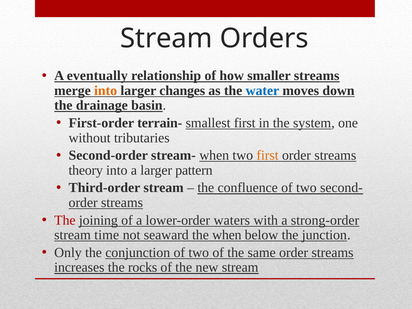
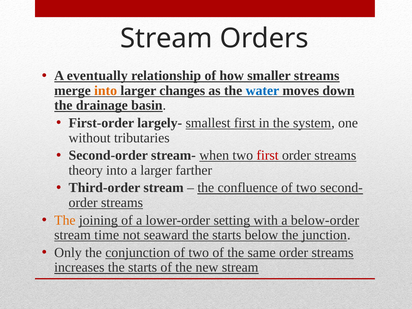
terrain-: terrain- -> largely-
first at (268, 155) colour: orange -> red
pattern: pattern -> farther
The at (65, 220) colour: red -> orange
waters: waters -> setting
strong-order: strong-order -> below-order
when at (227, 235): when -> starts
increases the rocks: rocks -> starts
